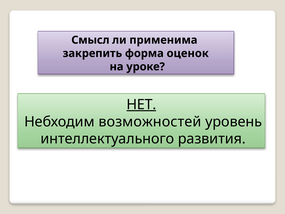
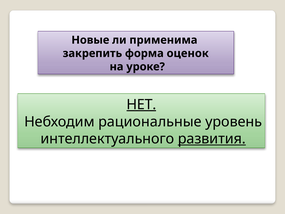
Смысл: Смысл -> Новые
возможностей: возможностей -> рациональные
развития underline: none -> present
